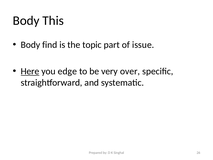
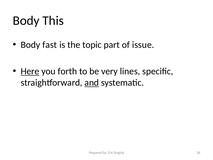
find: find -> fast
edge: edge -> forth
over: over -> lines
and underline: none -> present
